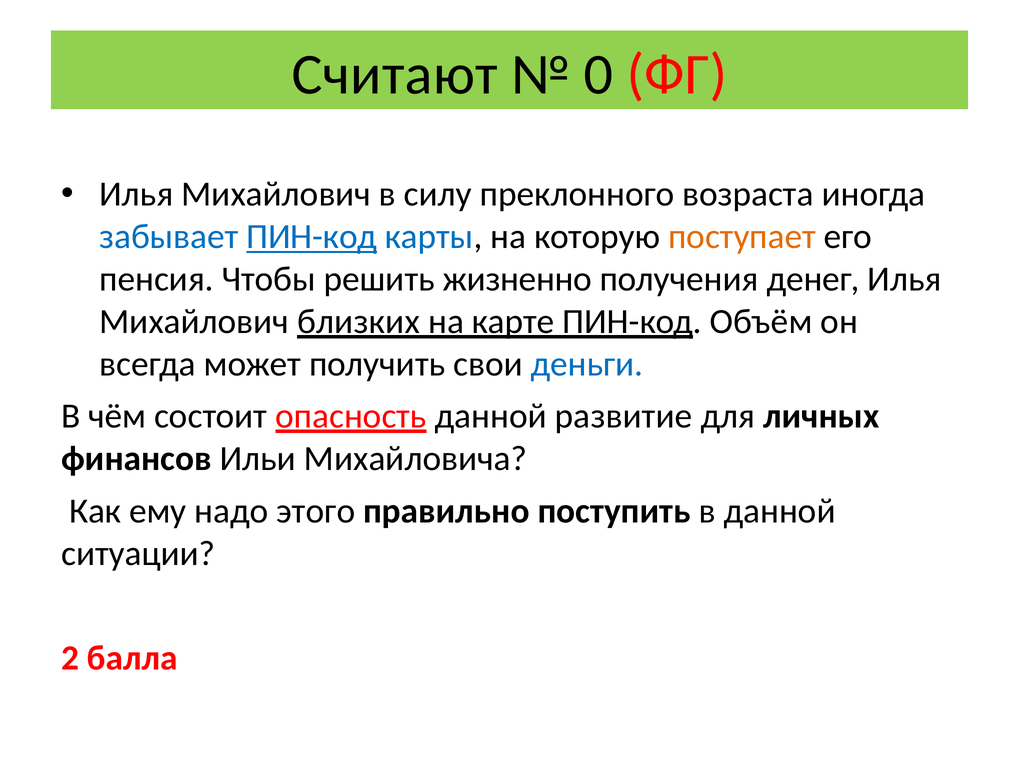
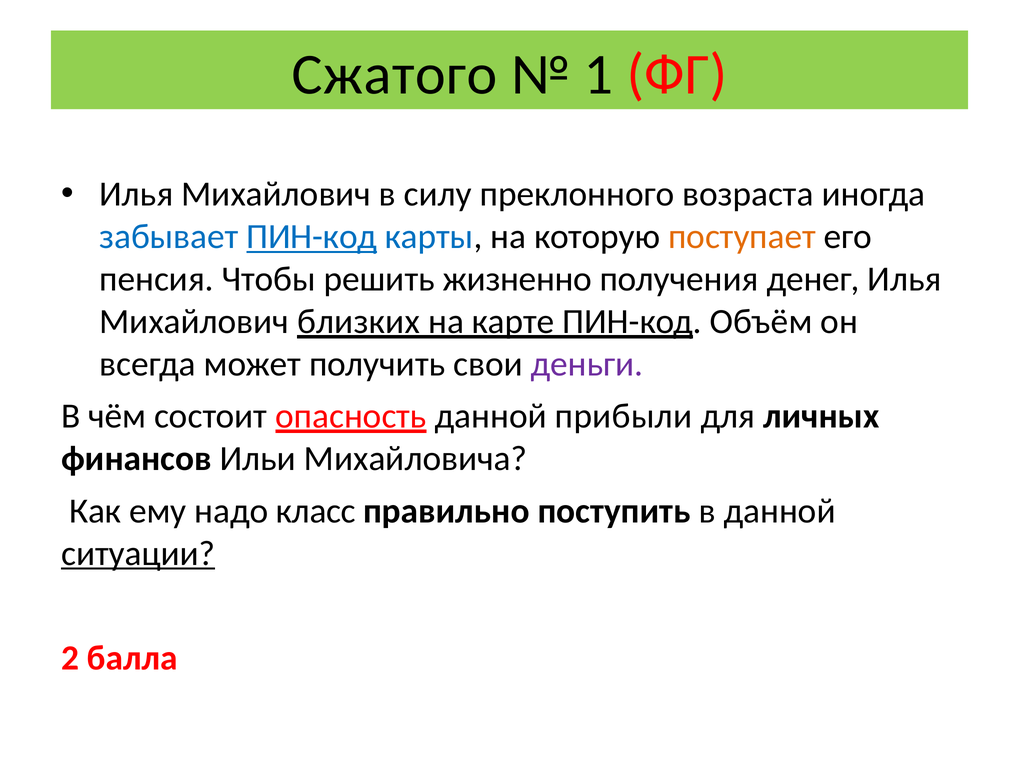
Считают: Считают -> Сжатого
0: 0 -> 1
деньги colour: blue -> purple
развитие: развитие -> прибыли
этого: этого -> класс
ситуации underline: none -> present
